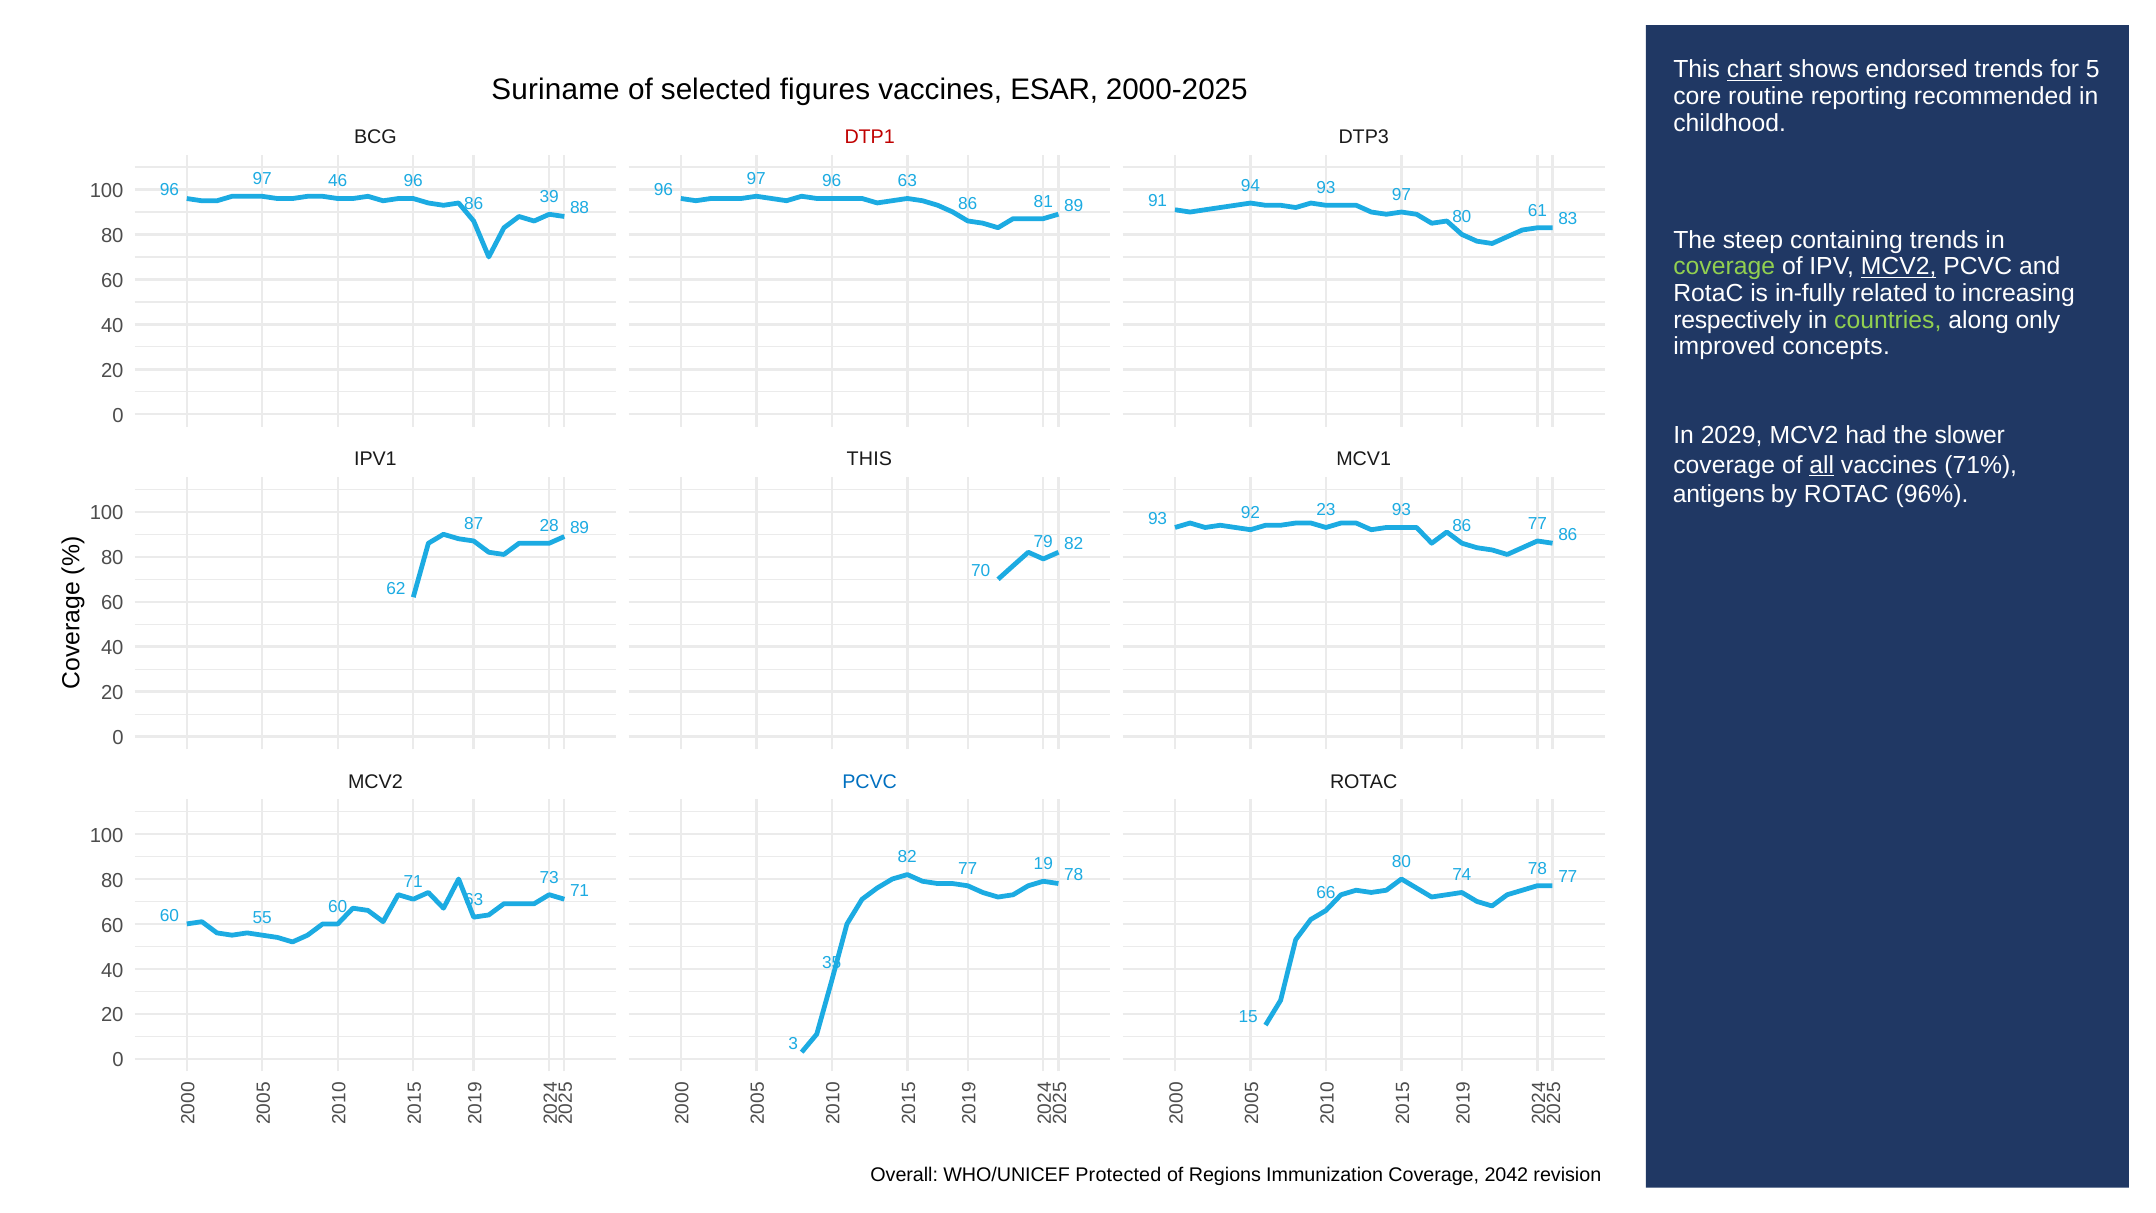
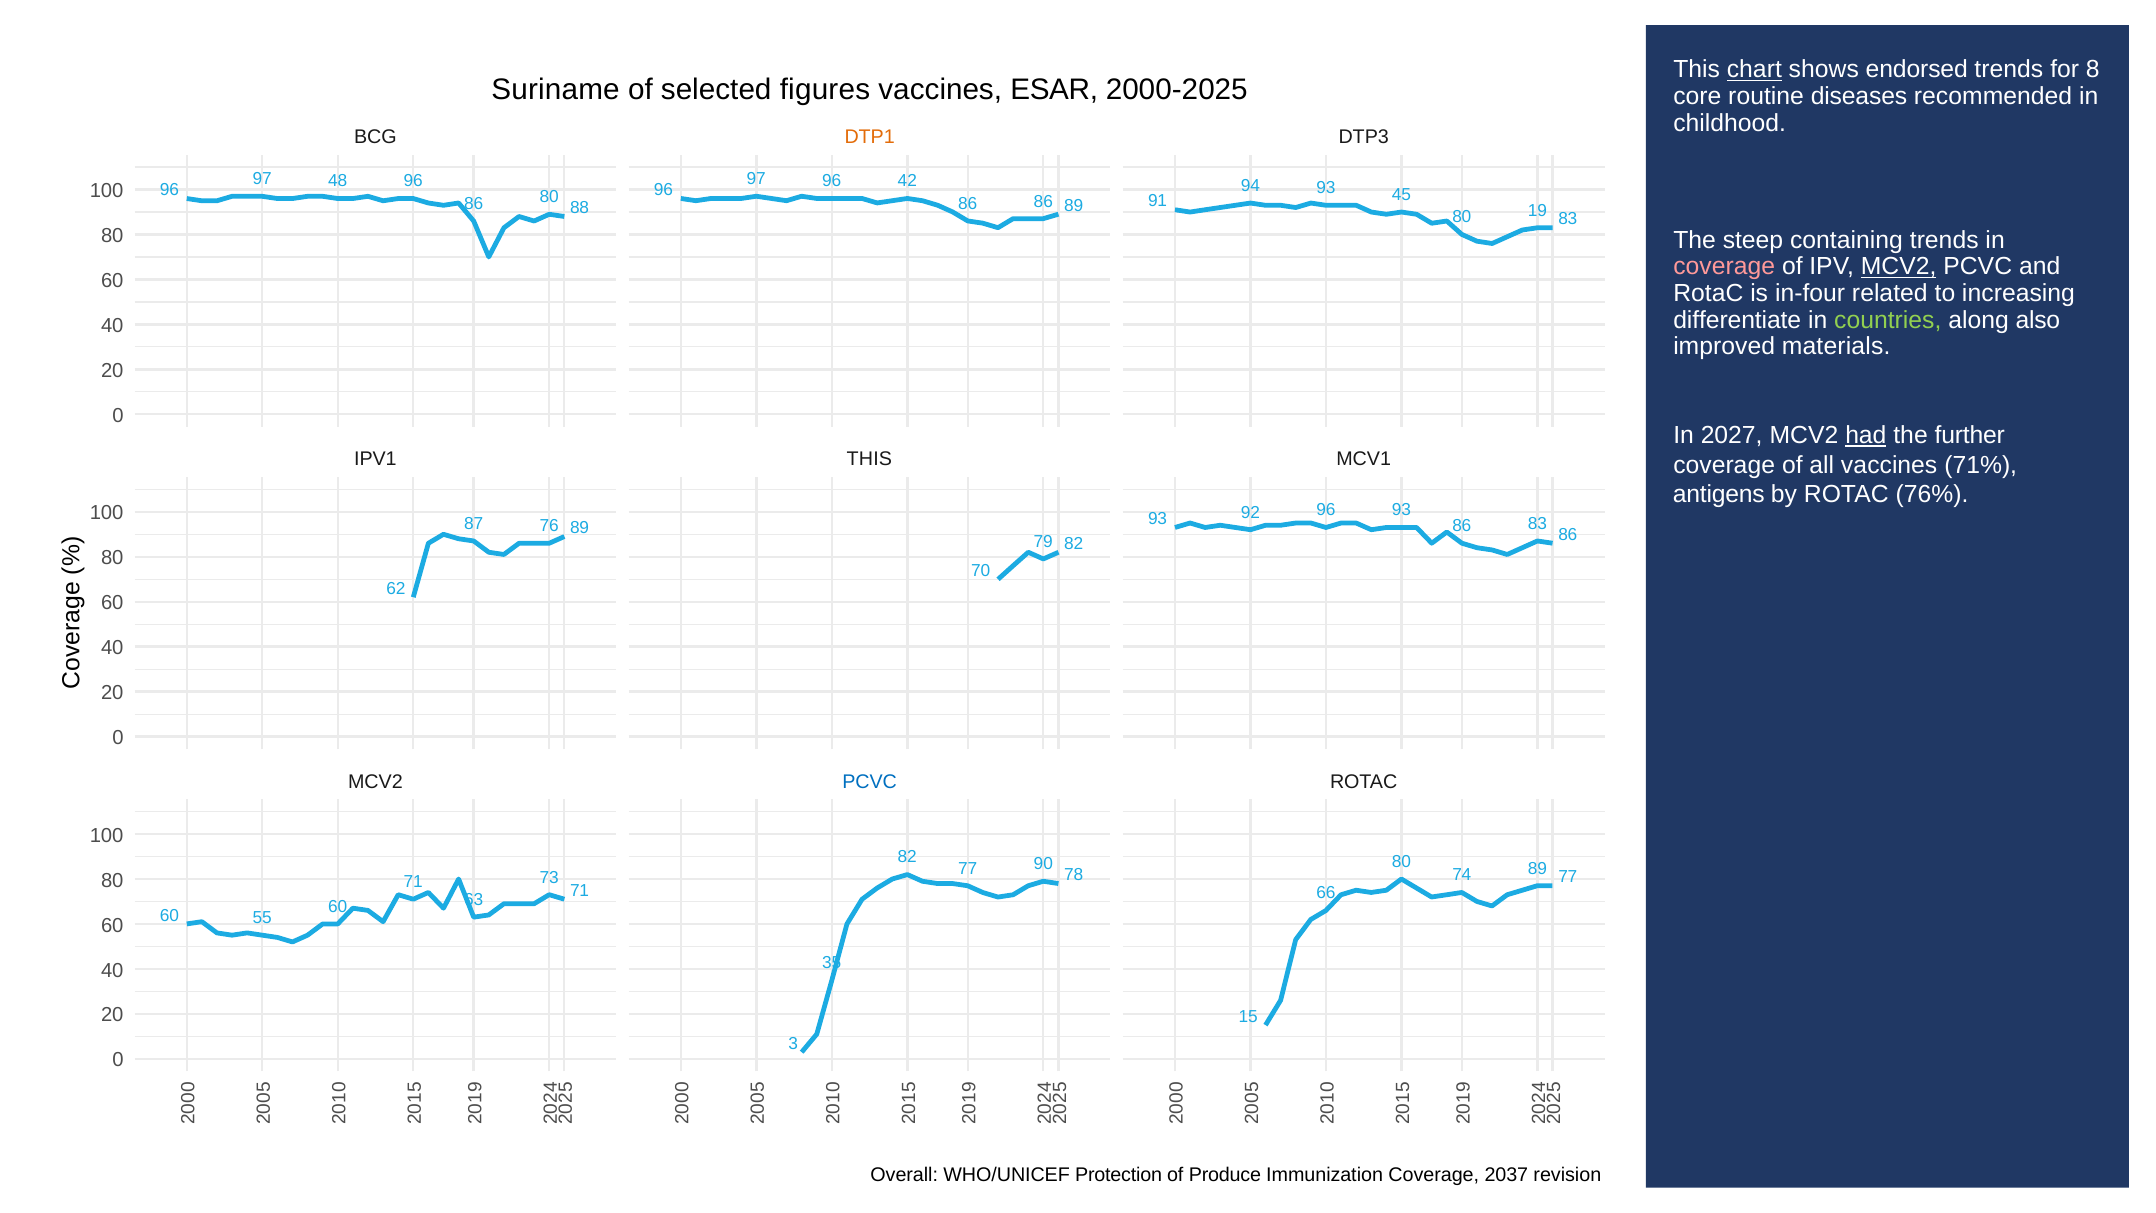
for 5: 5 -> 8
reporting: reporting -> diseases
DTP1 colour: red -> orange
46: 46 -> 48
96 63: 63 -> 42
93 97: 97 -> 45
86 39: 39 -> 80
86 81: 81 -> 86
61: 61 -> 19
coverage at (1724, 267) colour: light green -> pink
in-fully: in-fully -> in-four
respectively: respectively -> differentiate
only: only -> also
concepts: concepts -> materials
2029: 2029 -> 2027
had underline: none -> present
slower: slower -> further
all underline: present -> none
96%: 96% -> 76%
92 23: 23 -> 96
28: 28 -> 76
86 77: 77 -> 83
19: 19 -> 90
74 78: 78 -> 89
Protected: Protected -> Protection
Regions: Regions -> Produce
2042: 2042 -> 2037
